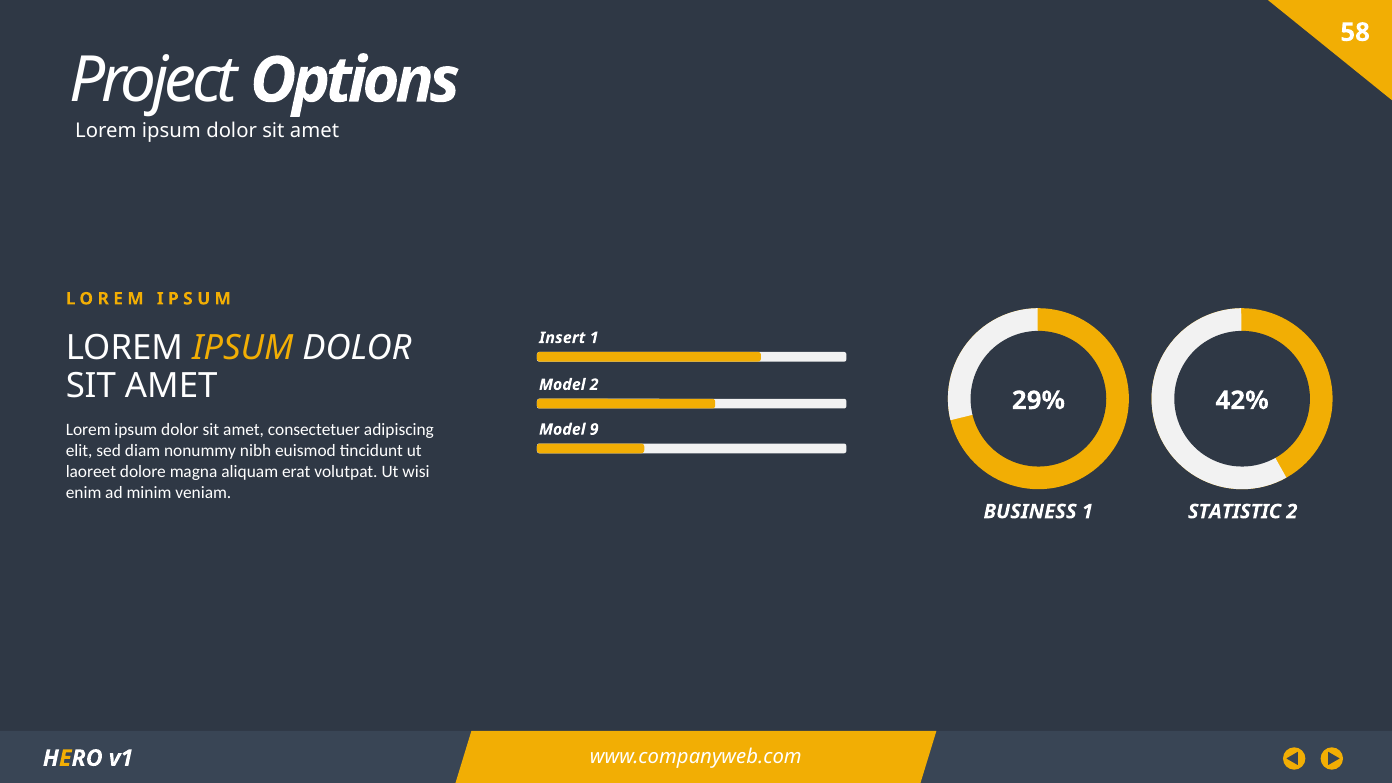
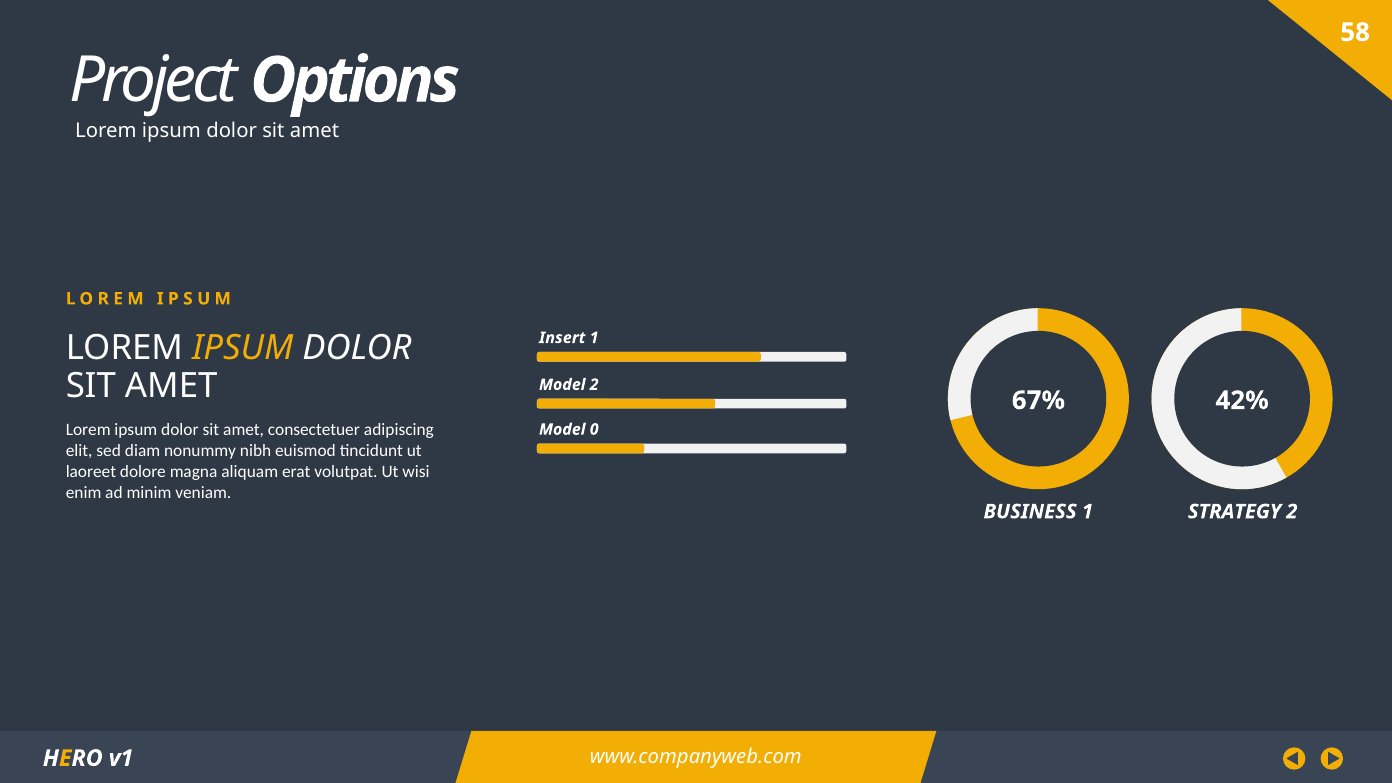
29%: 29% -> 67%
9: 9 -> 0
STATISTIC: STATISTIC -> STRATEGY
